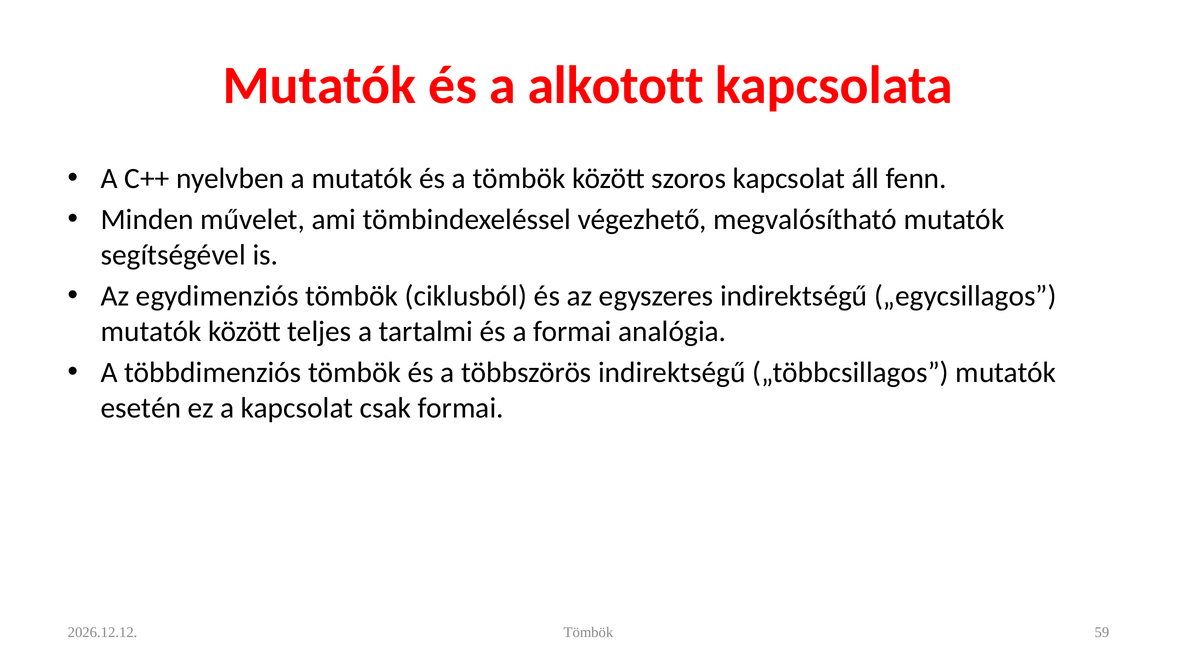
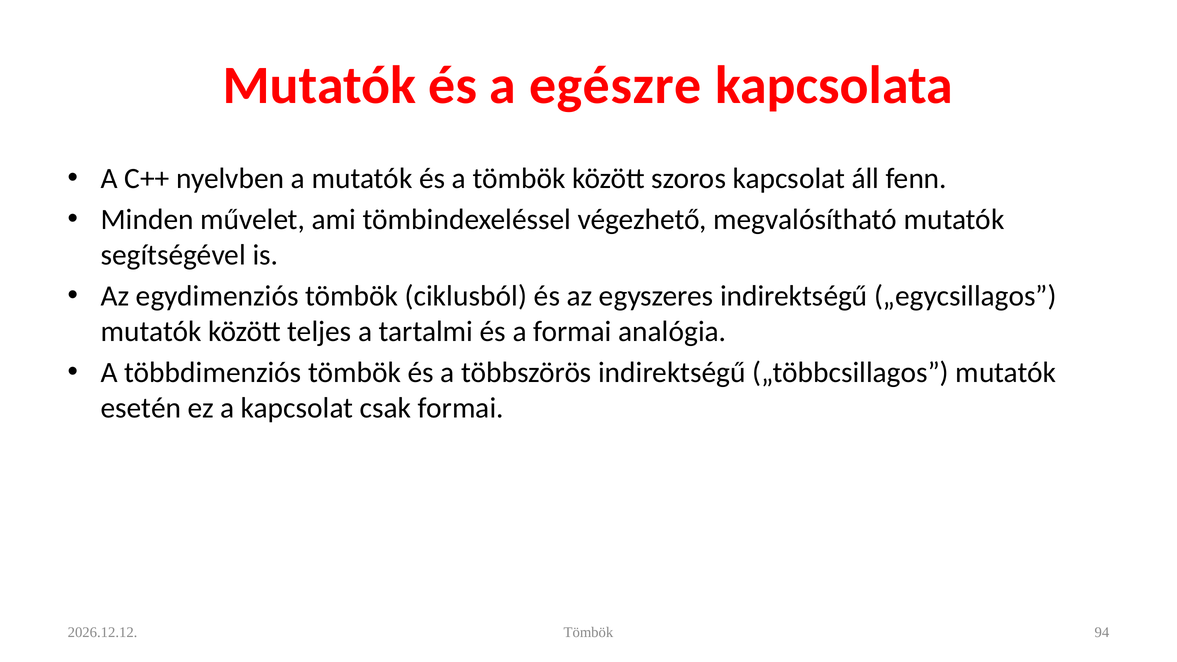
alkotott: alkotott -> egészre
59: 59 -> 94
